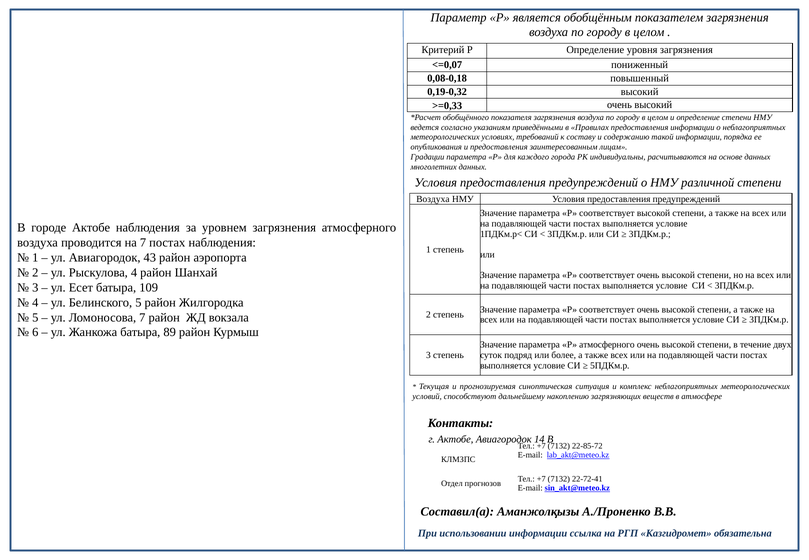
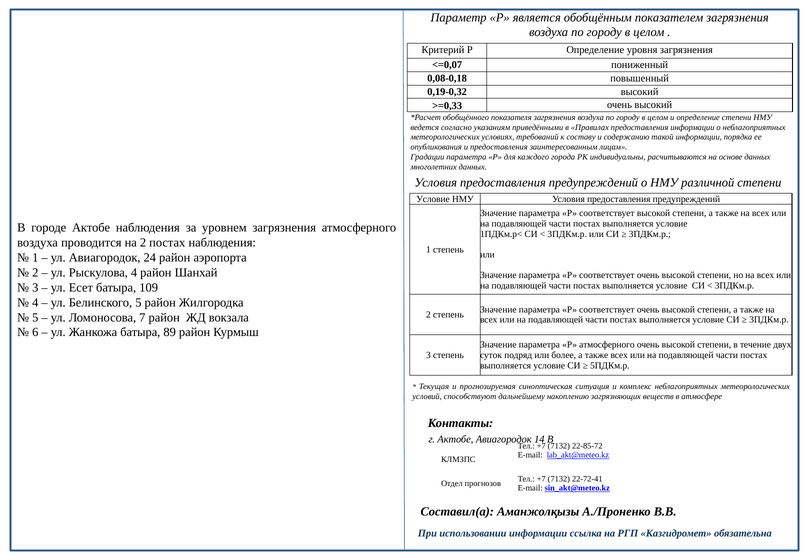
Воздуха at (433, 199): Воздуха -> Условие
на 7: 7 -> 2
43: 43 -> 24
